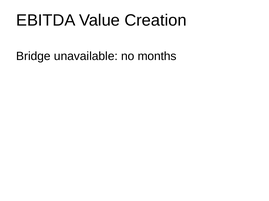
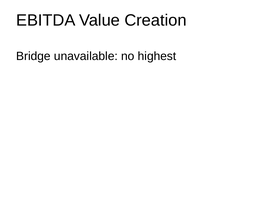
months: months -> highest
